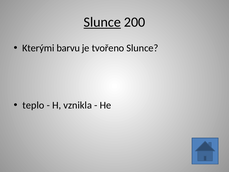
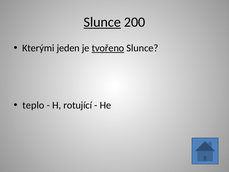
barvu: barvu -> jeden
tvořeno underline: none -> present
vznikla: vznikla -> rotující
